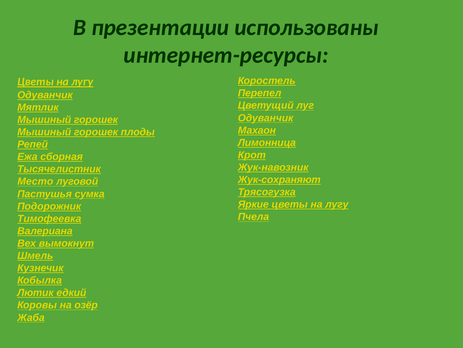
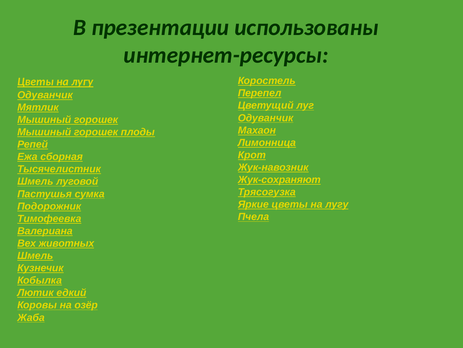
Место at (35, 181): Место -> Шмель
вымокнут: вымокнут -> животных
